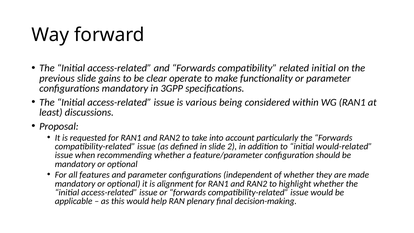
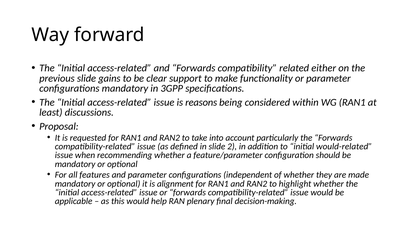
related initial: initial -> either
operate: operate -> support
various: various -> reasons
